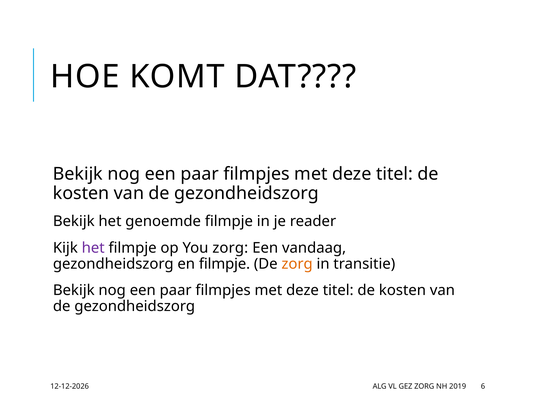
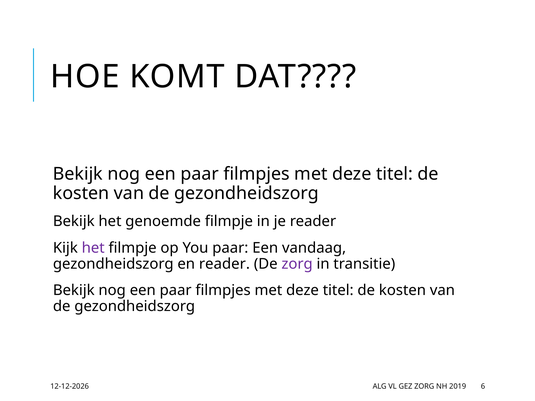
You zorg: zorg -> paar
en filmpje: filmpje -> reader
zorg at (297, 264) colour: orange -> purple
